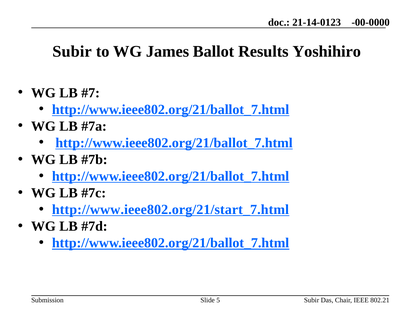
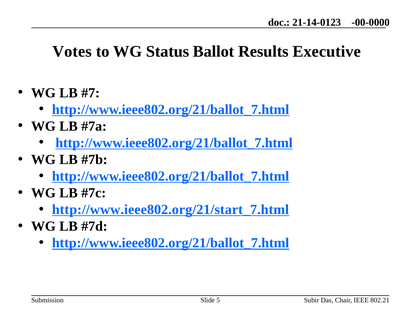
Subir at (72, 52): Subir -> Votes
James: James -> Status
Yoshihiro: Yoshihiro -> Executive
